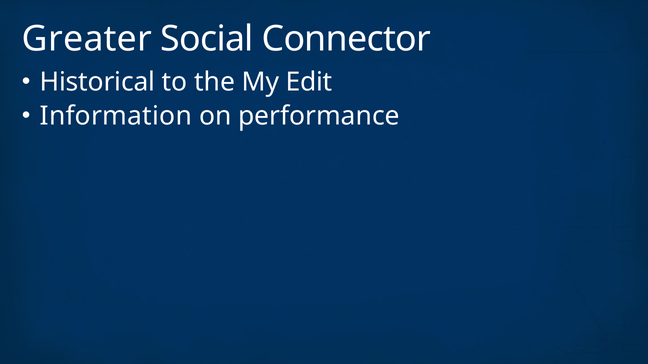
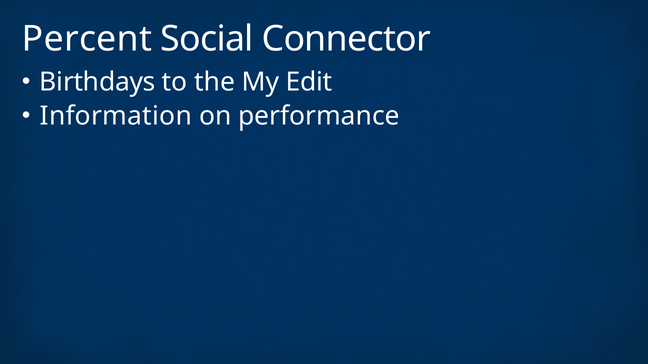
Greater: Greater -> Percent
Historical: Historical -> Birthdays
